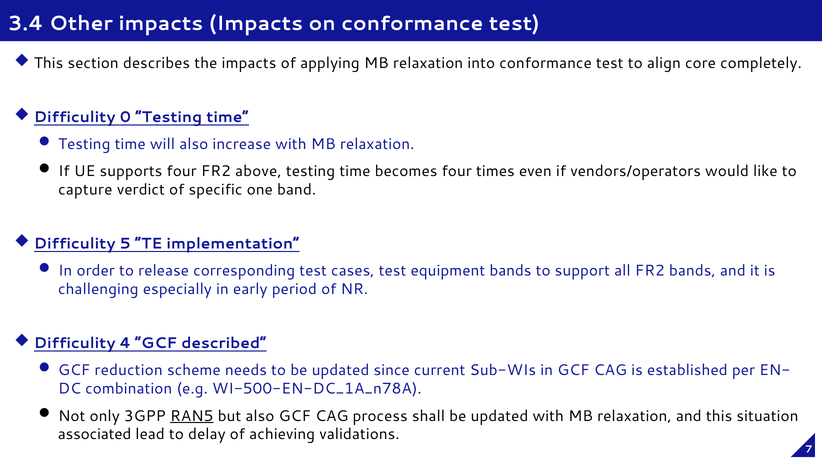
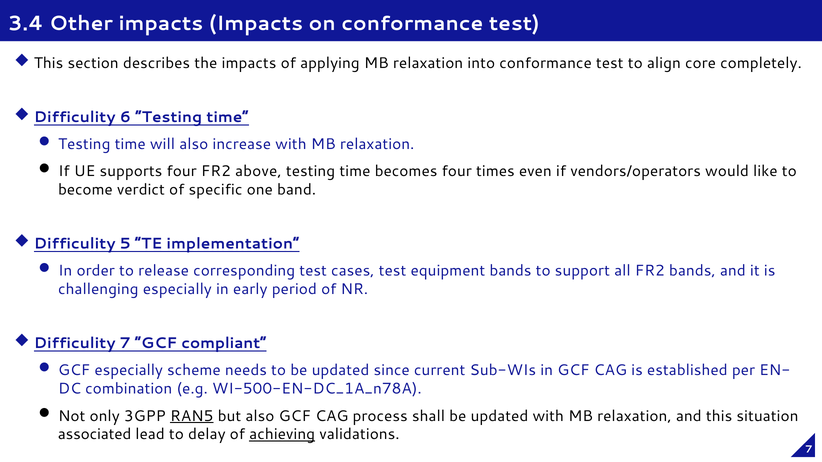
0: 0 -> 6
capture: capture -> become
Difficulity 4: 4 -> 7
described: described -> compliant
GCF reduction: reduction -> especially
achieving underline: none -> present
